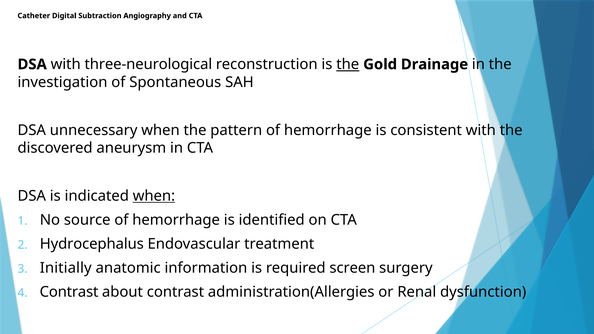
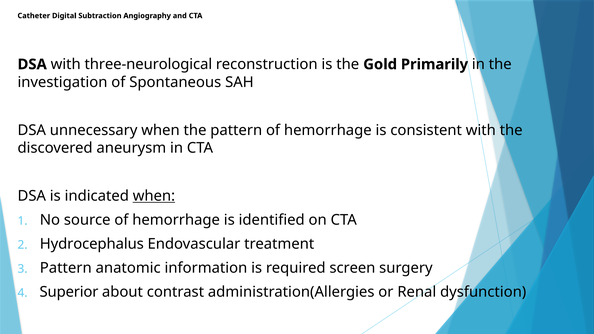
the at (348, 64) underline: present -> none
Drainage: Drainage -> Primarily
Initially at (66, 268): Initially -> Pattern
Contrast at (69, 292): Contrast -> Superior
